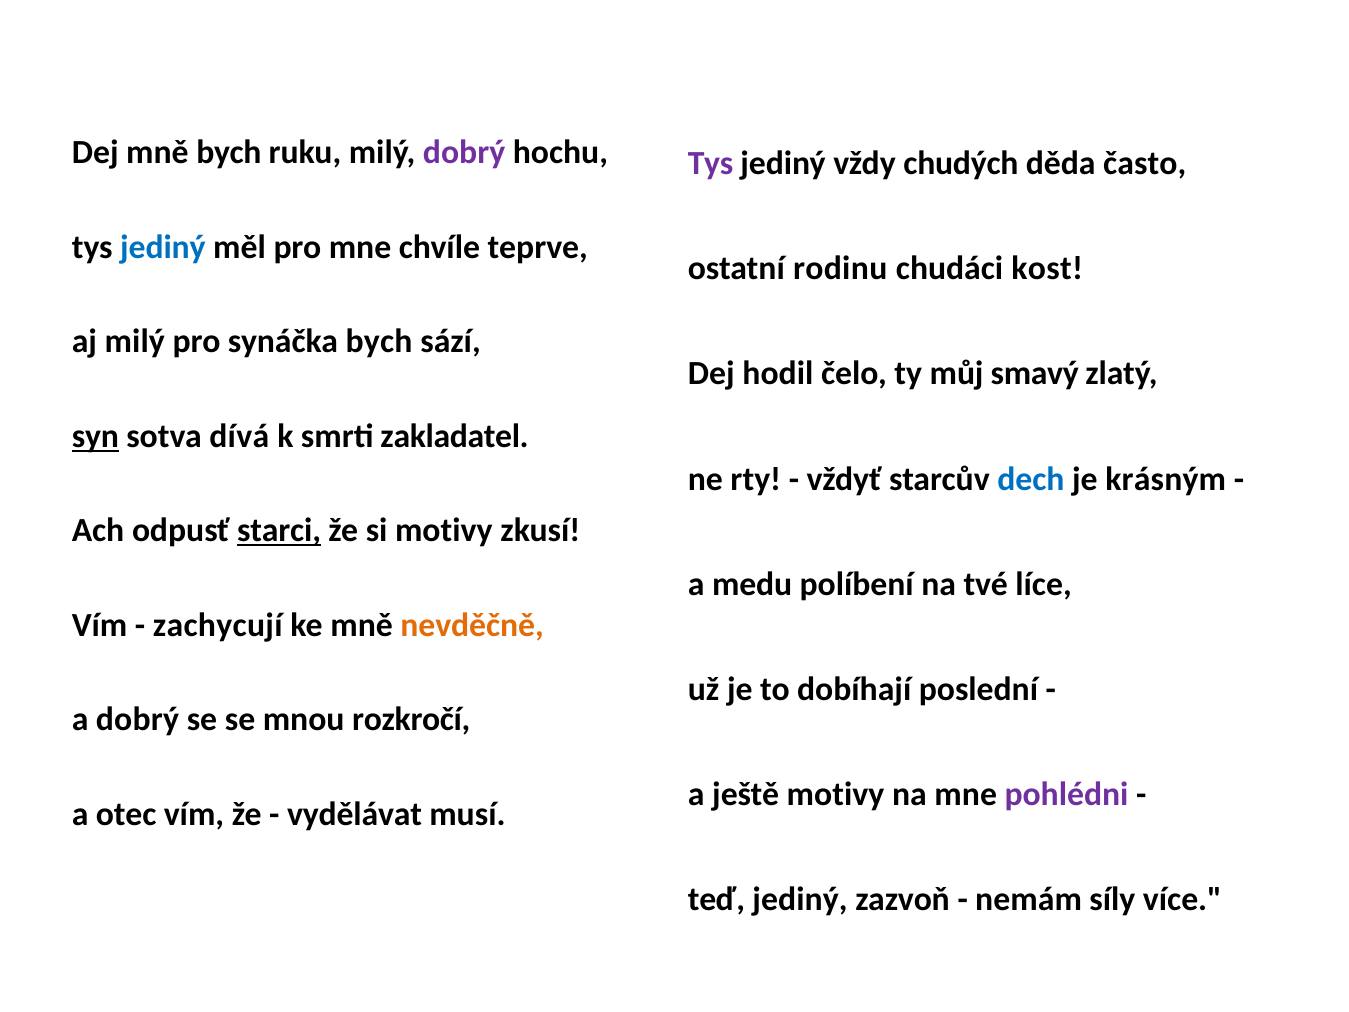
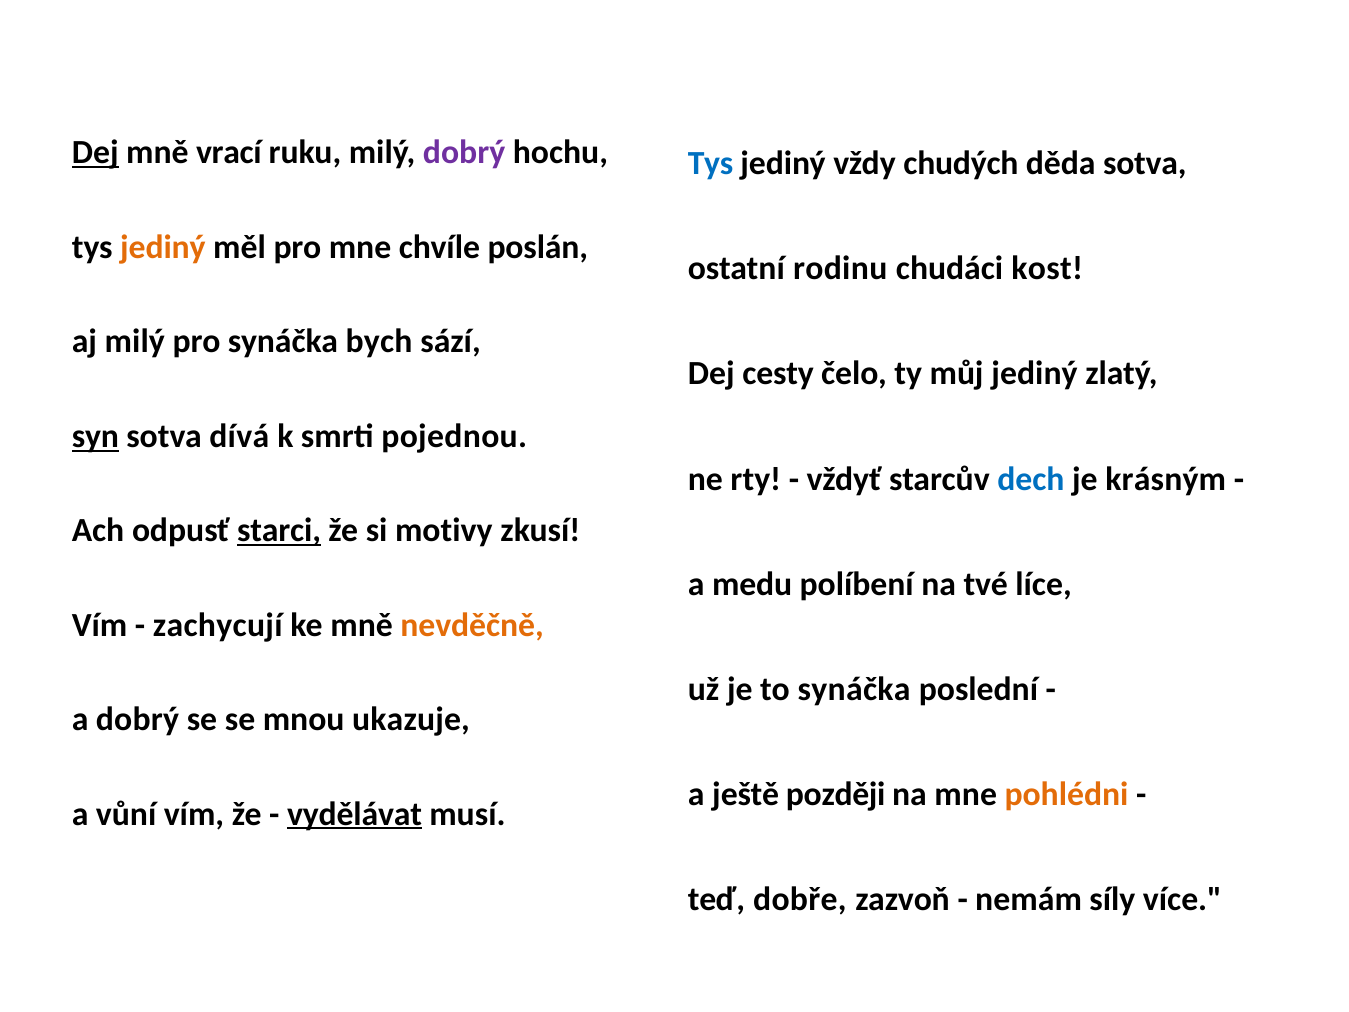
Dej at (95, 153) underline: none -> present
mně bych: bych -> vrací
Tys at (710, 163) colour: purple -> blue
děda často: často -> sotva
jediný at (163, 247) colour: blue -> orange
teprve: teprve -> poslán
hodil: hodil -> cesty
můj smavý: smavý -> jediný
zakladatel: zakladatel -> pojednou
to dobíhají: dobíhají -> synáčka
rozkročí: rozkročí -> ukazuje
ještě motivy: motivy -> později
pohlédni colour: purple -> orange
otec: otec -> vůní
vydělávat underline: none -> present
teď jediný: jediný -> dobře
